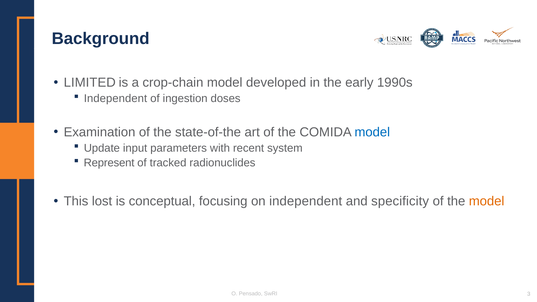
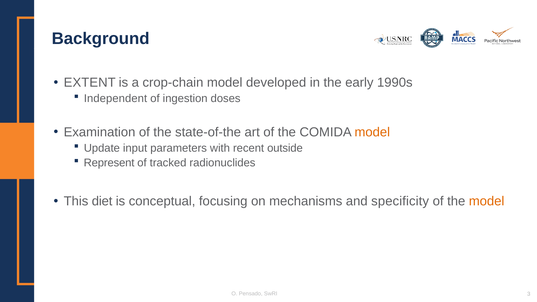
LIMITED: LIMITED -> EXTENT
model at (372, 132) colour: blue -> orange
system: system -> outside
lost: lost -> diet
on independent: independent -> mechanisms
